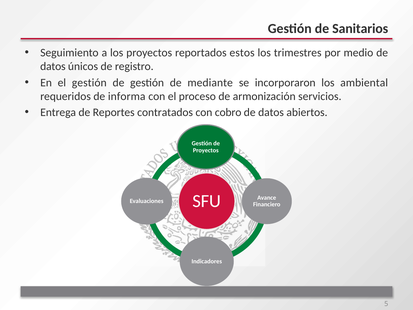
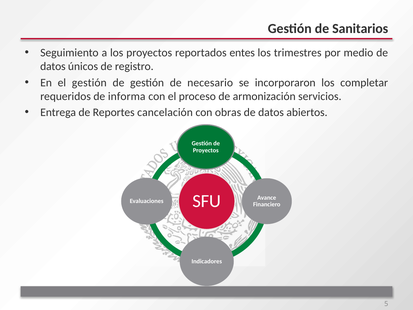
estos: estos -> entes
mediante: mediante -> necesario
ambiental: ambiental -> completar
contratados: contratados -> cancelación
cobro: cobro -> obras
